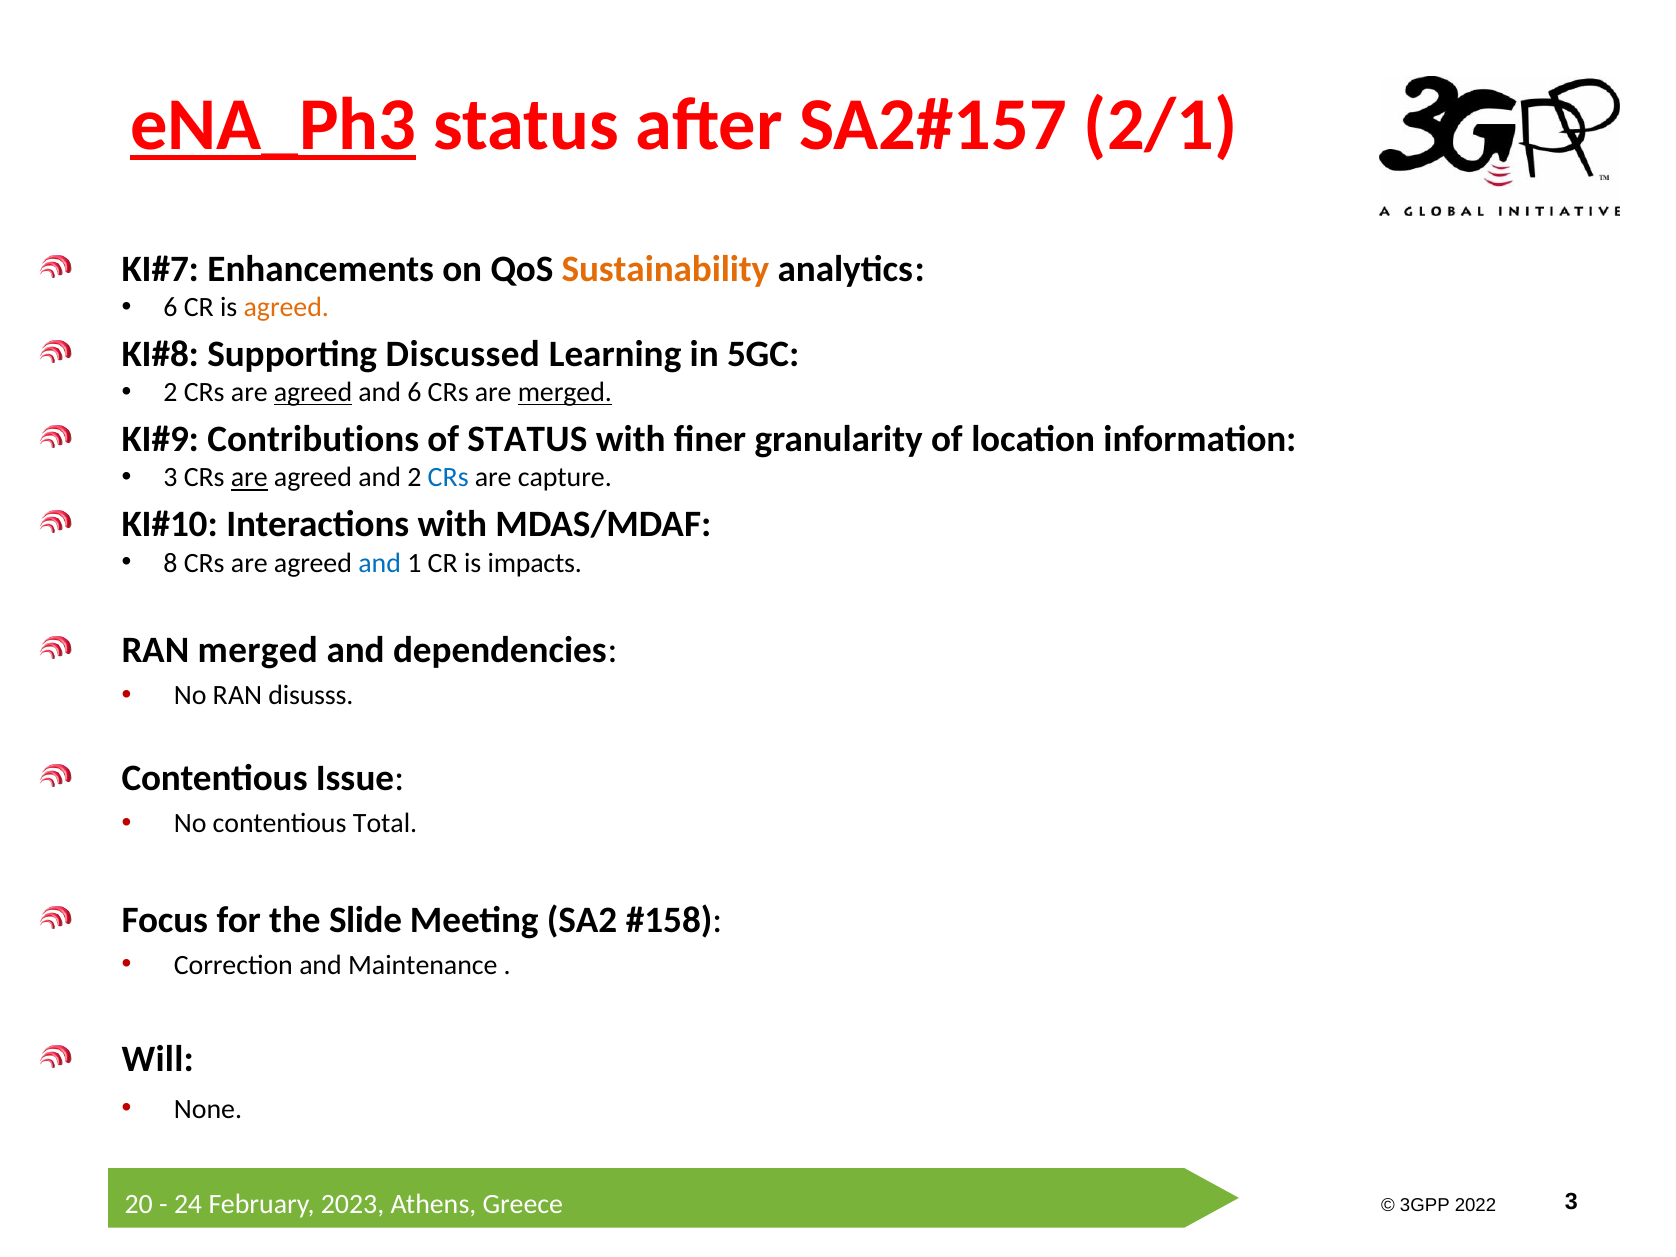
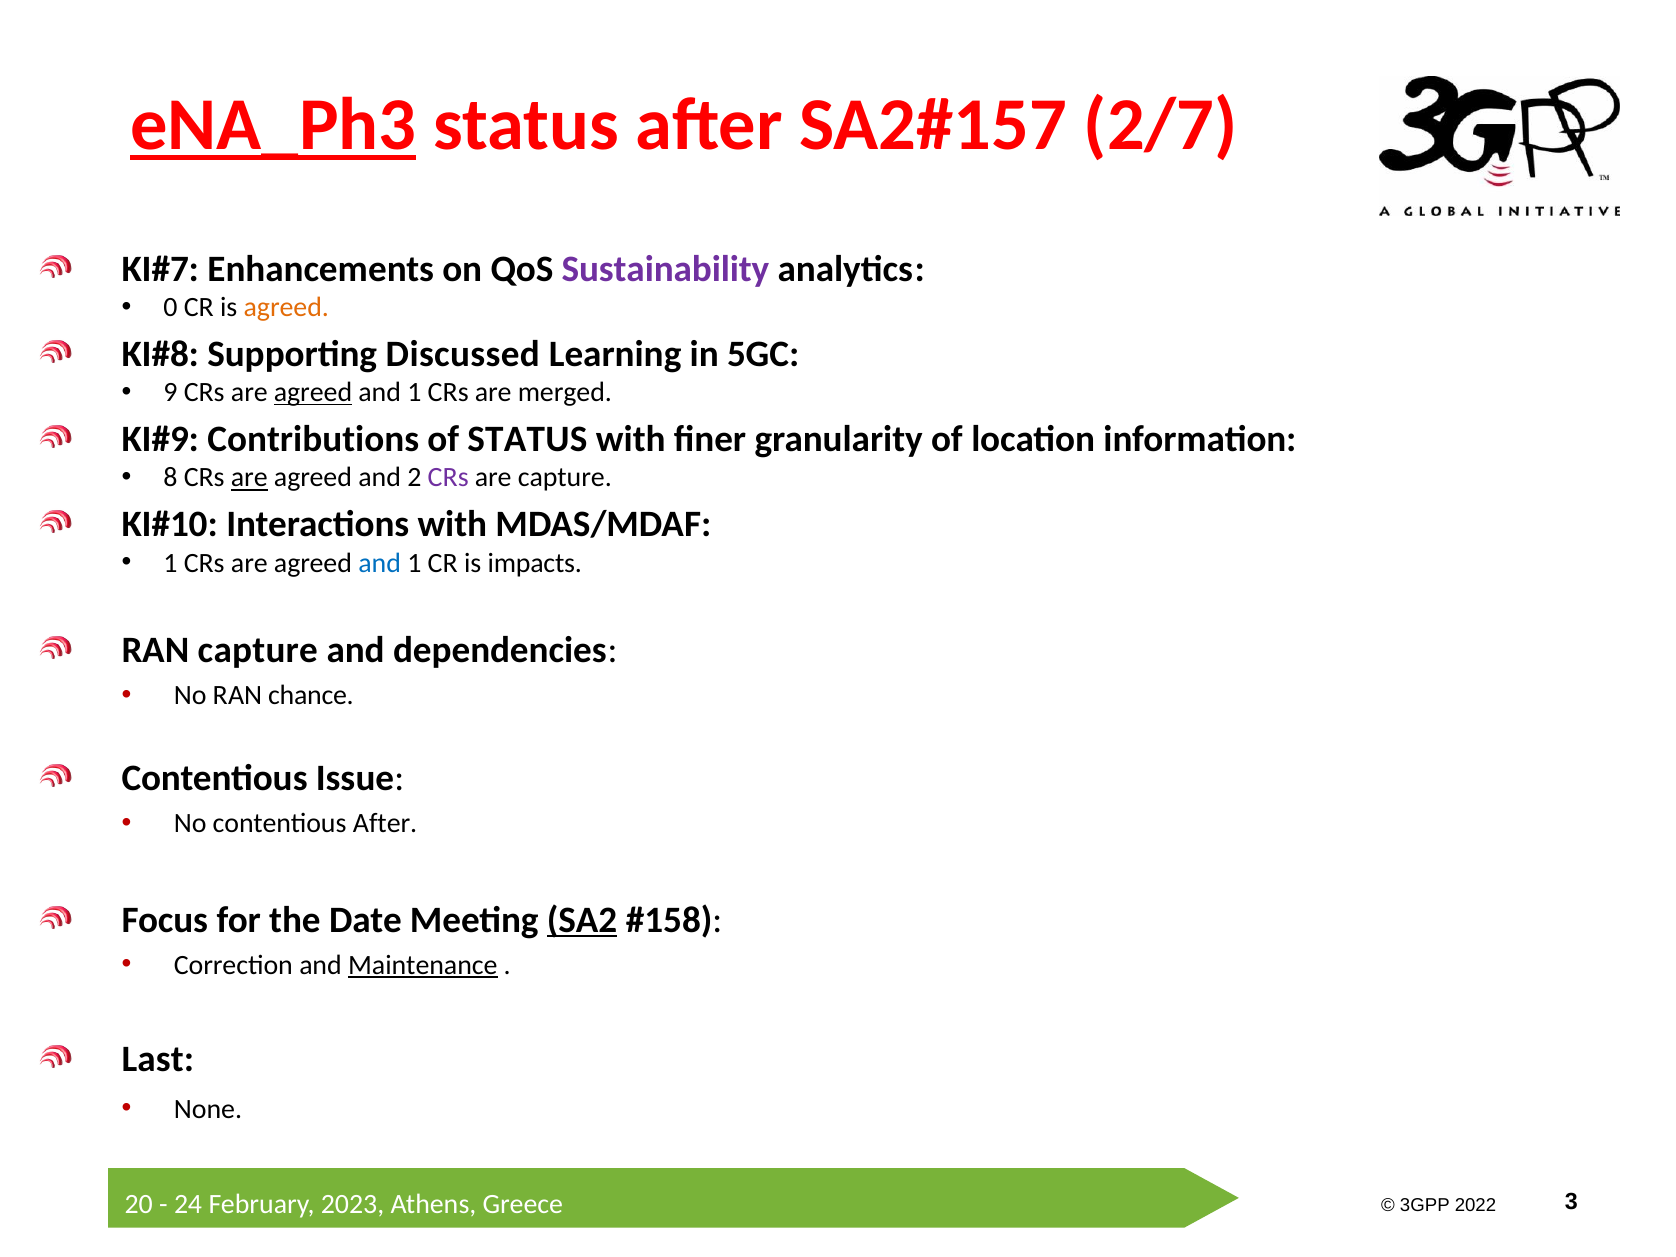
2/1: 2/1 -> 2/7
Sustainability colour: orange -> purple
6 at (171, 307): 6 -> 0
2 at (171, 393): 2 -> 9
6 at (414, 393): 6 -> 1
merged at (565, 393) underline: present -> none
3 at (171, 478): 3 -> 8
CRs at (448, 478) colour: blue -> purple
8 at (171, 563): 8 -> 1
RAN merged: merged -> capture
disusss: disusss -> chance
contentious Total: Total -> After
Slide: Slide -> Date
SA2 underline: none -> present
Maintenance underline: none -> present
Will: Will -> Last
